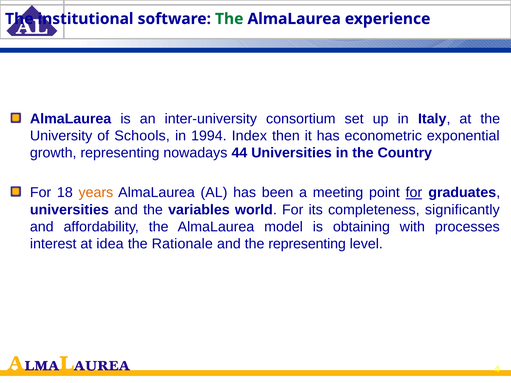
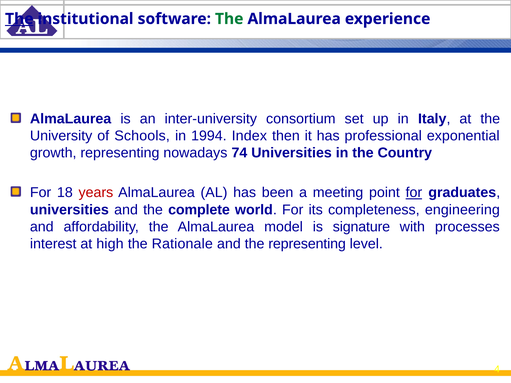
The at (19, 19) underline: none -> present
econometric: econometric -> professional
44: 44 -> 74
years colour: orange -> red
variables: variables -> complete
significantly: significantly -> engineering
obtaining: obtaining -> signature
idea: idea -> high
